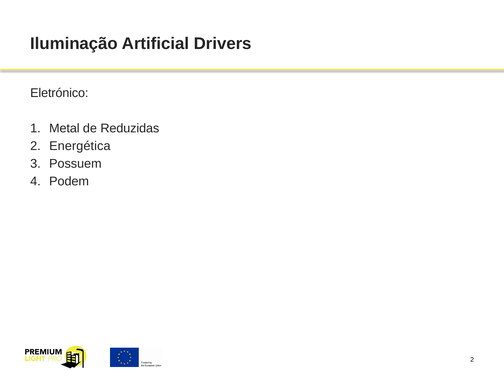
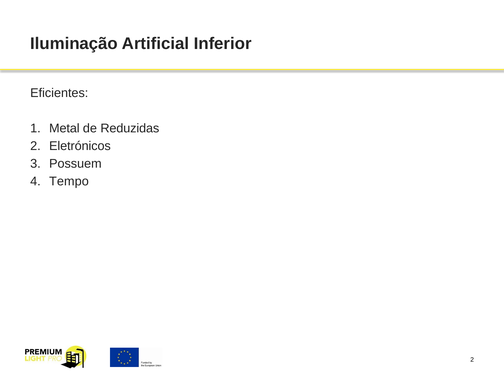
Drivers: Drivers -> Inferior
Eletrónico: Eletrónico -> Eficientes
Energética: Energética -> Eletrónicos
Podem: Podem -> Tempo
